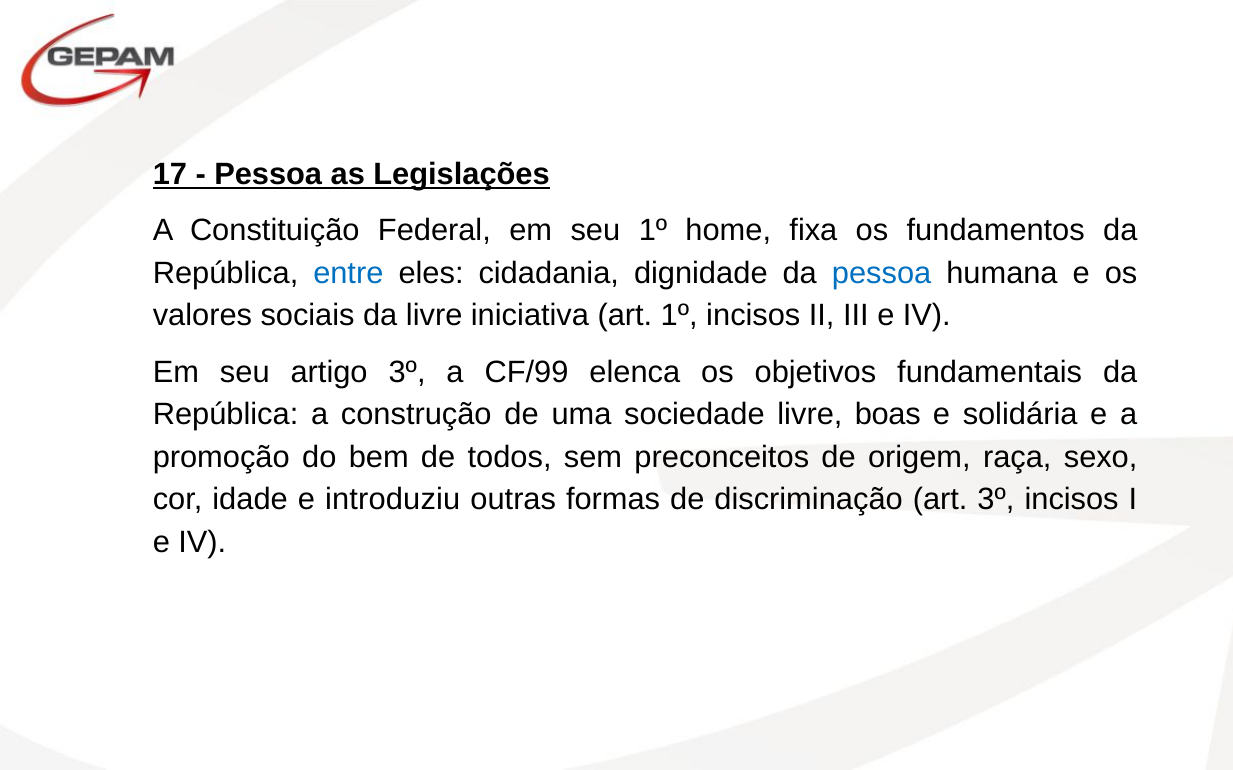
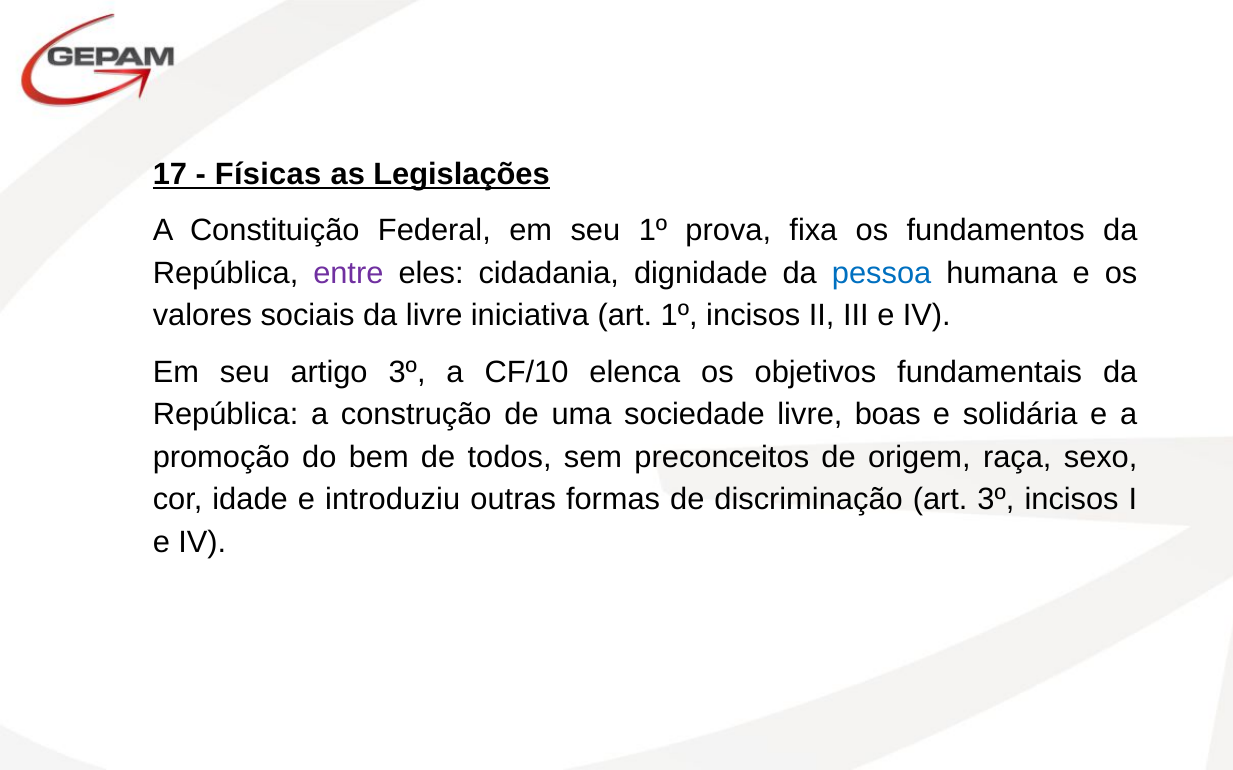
Pessoa at (268, 175): Pessoa -> Físicas
home: home -> prova
entre colour: blue -> purple
CF/99: CF/99 -> CF/10
